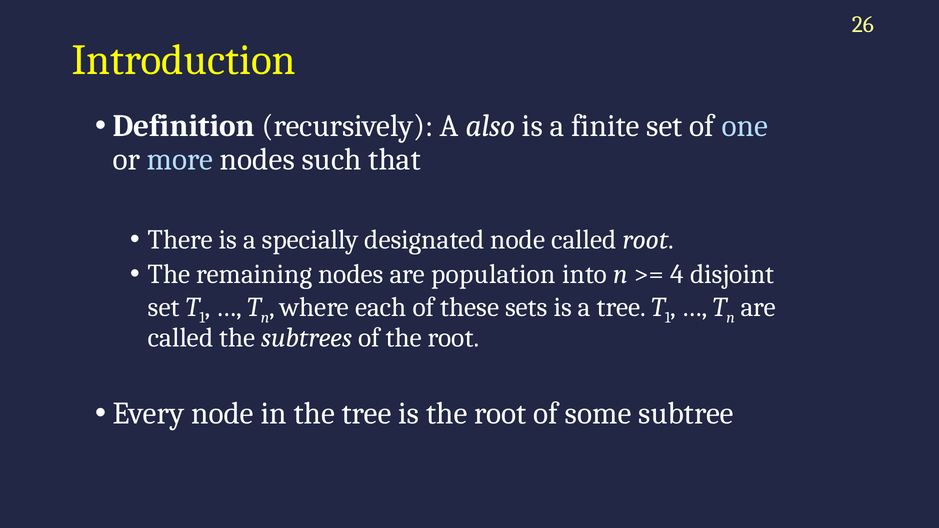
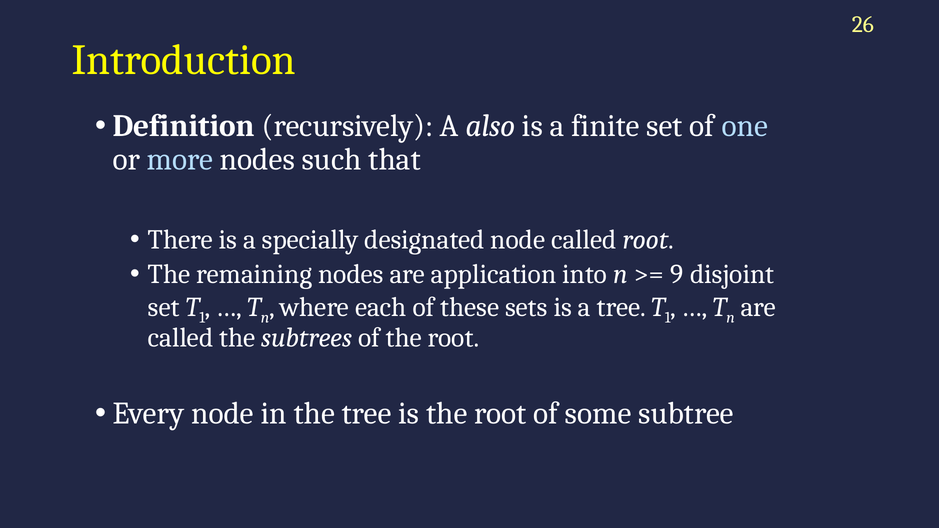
population: population -> application
4: 4 -> 9
